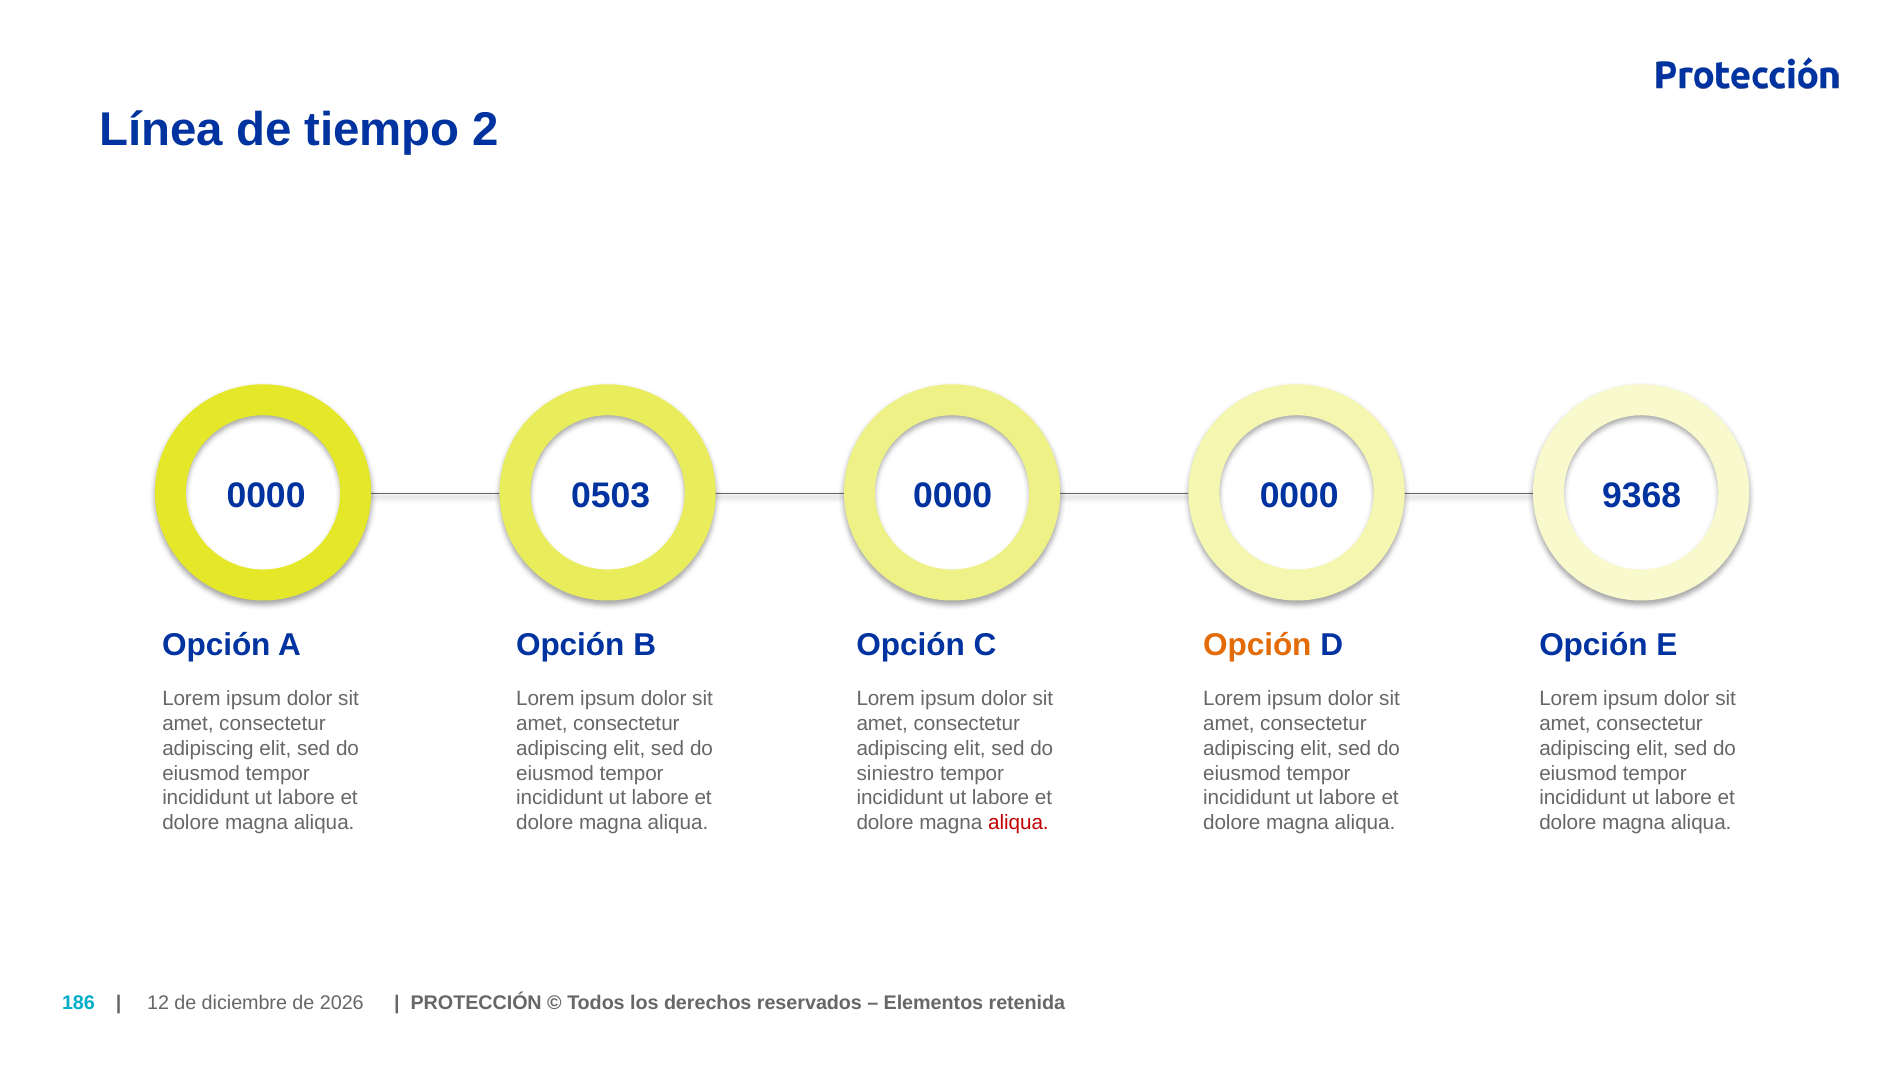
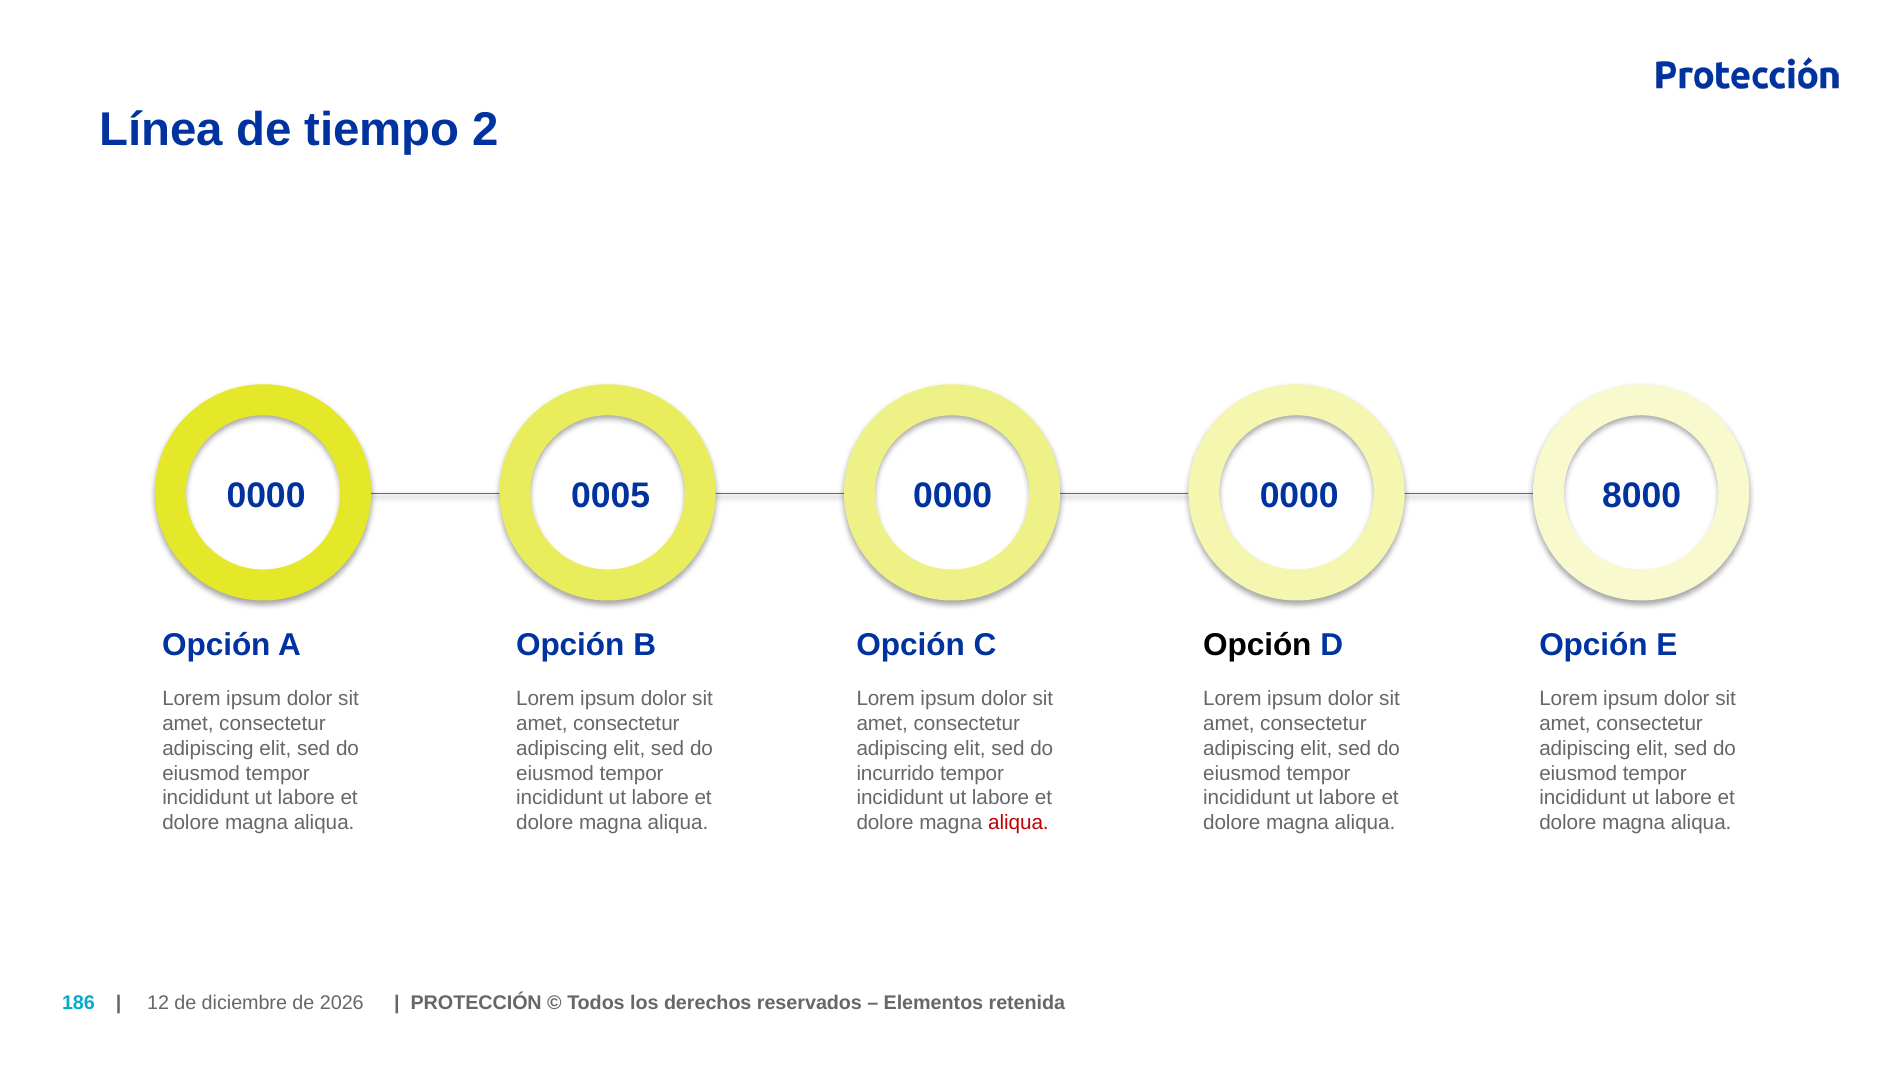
0503: 0503 -> 0005
9368: 9368 -> 8000
Opción at (1257, 645) colour: orange -> black
siniestro: siniestro -> incurrido
